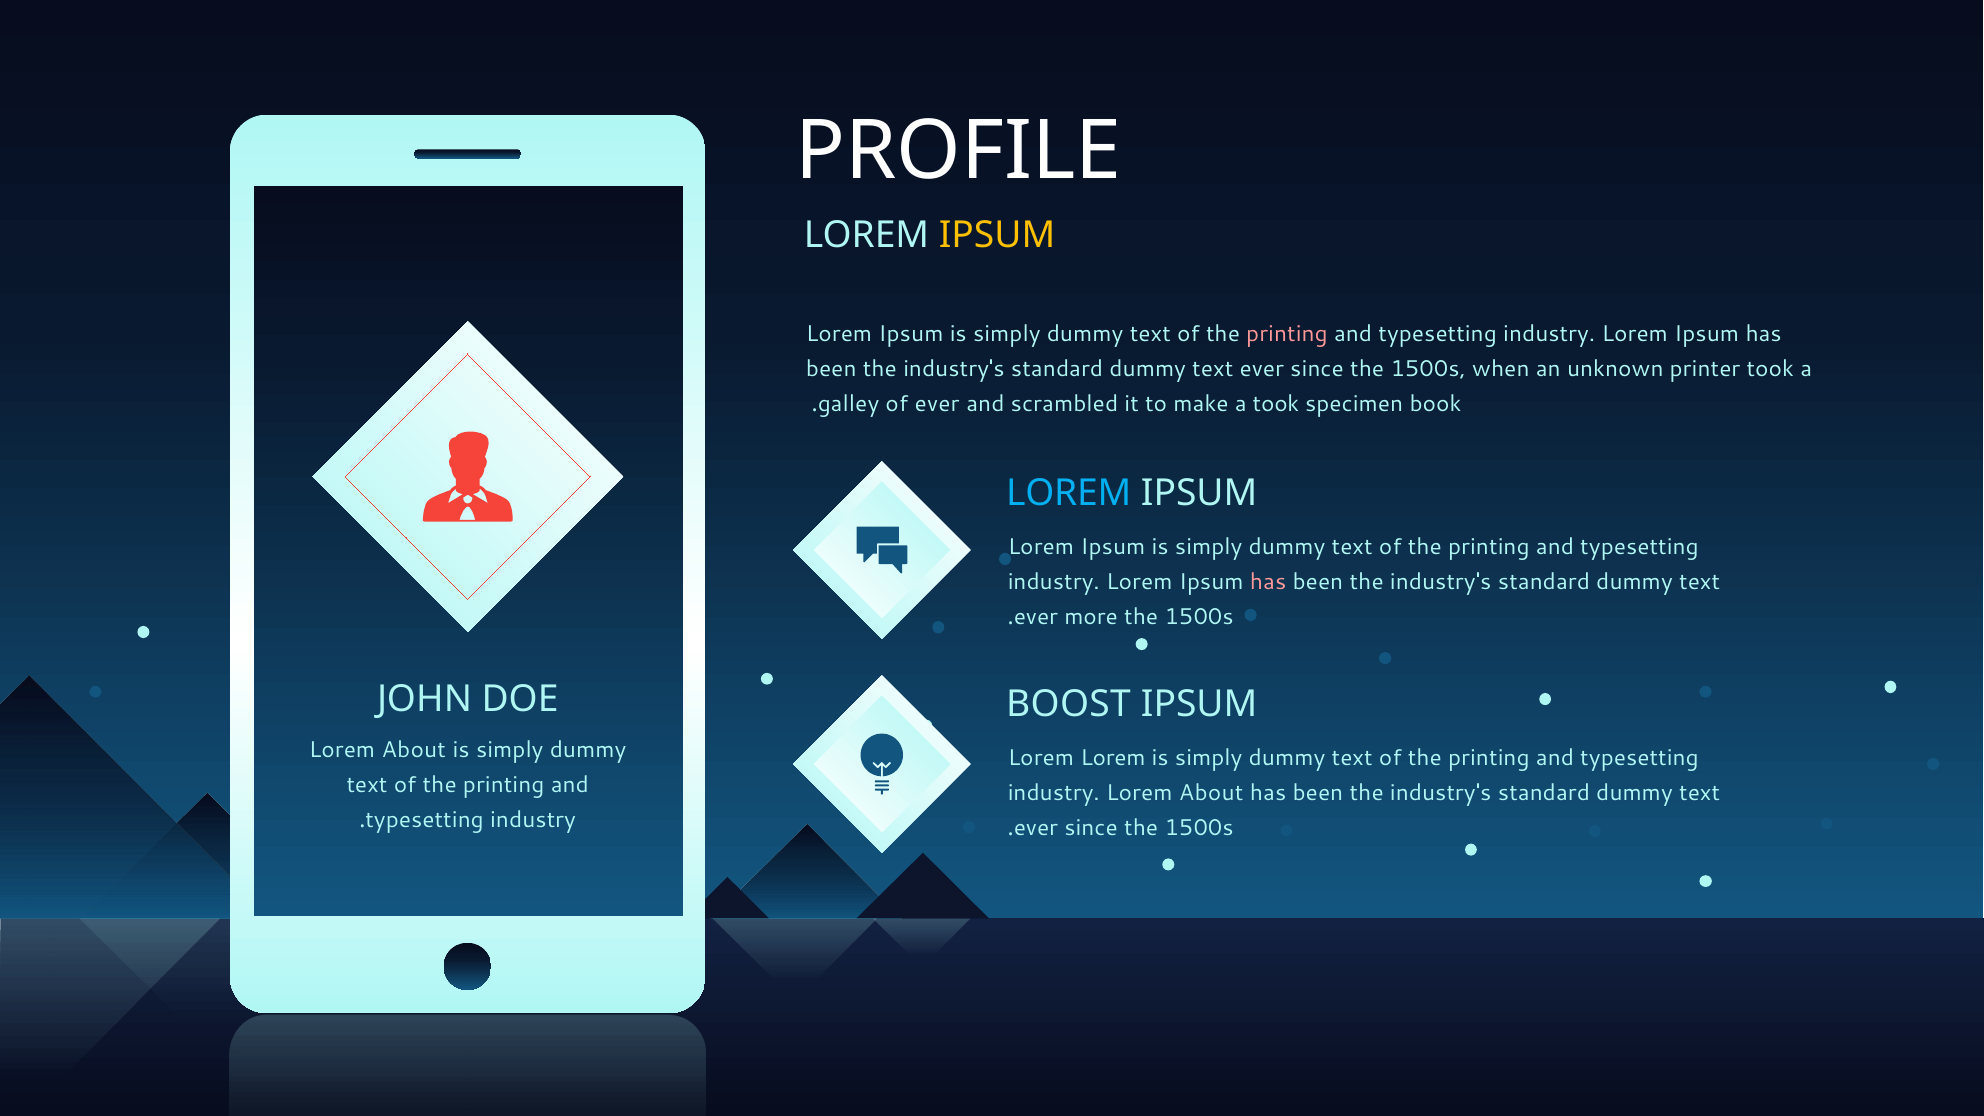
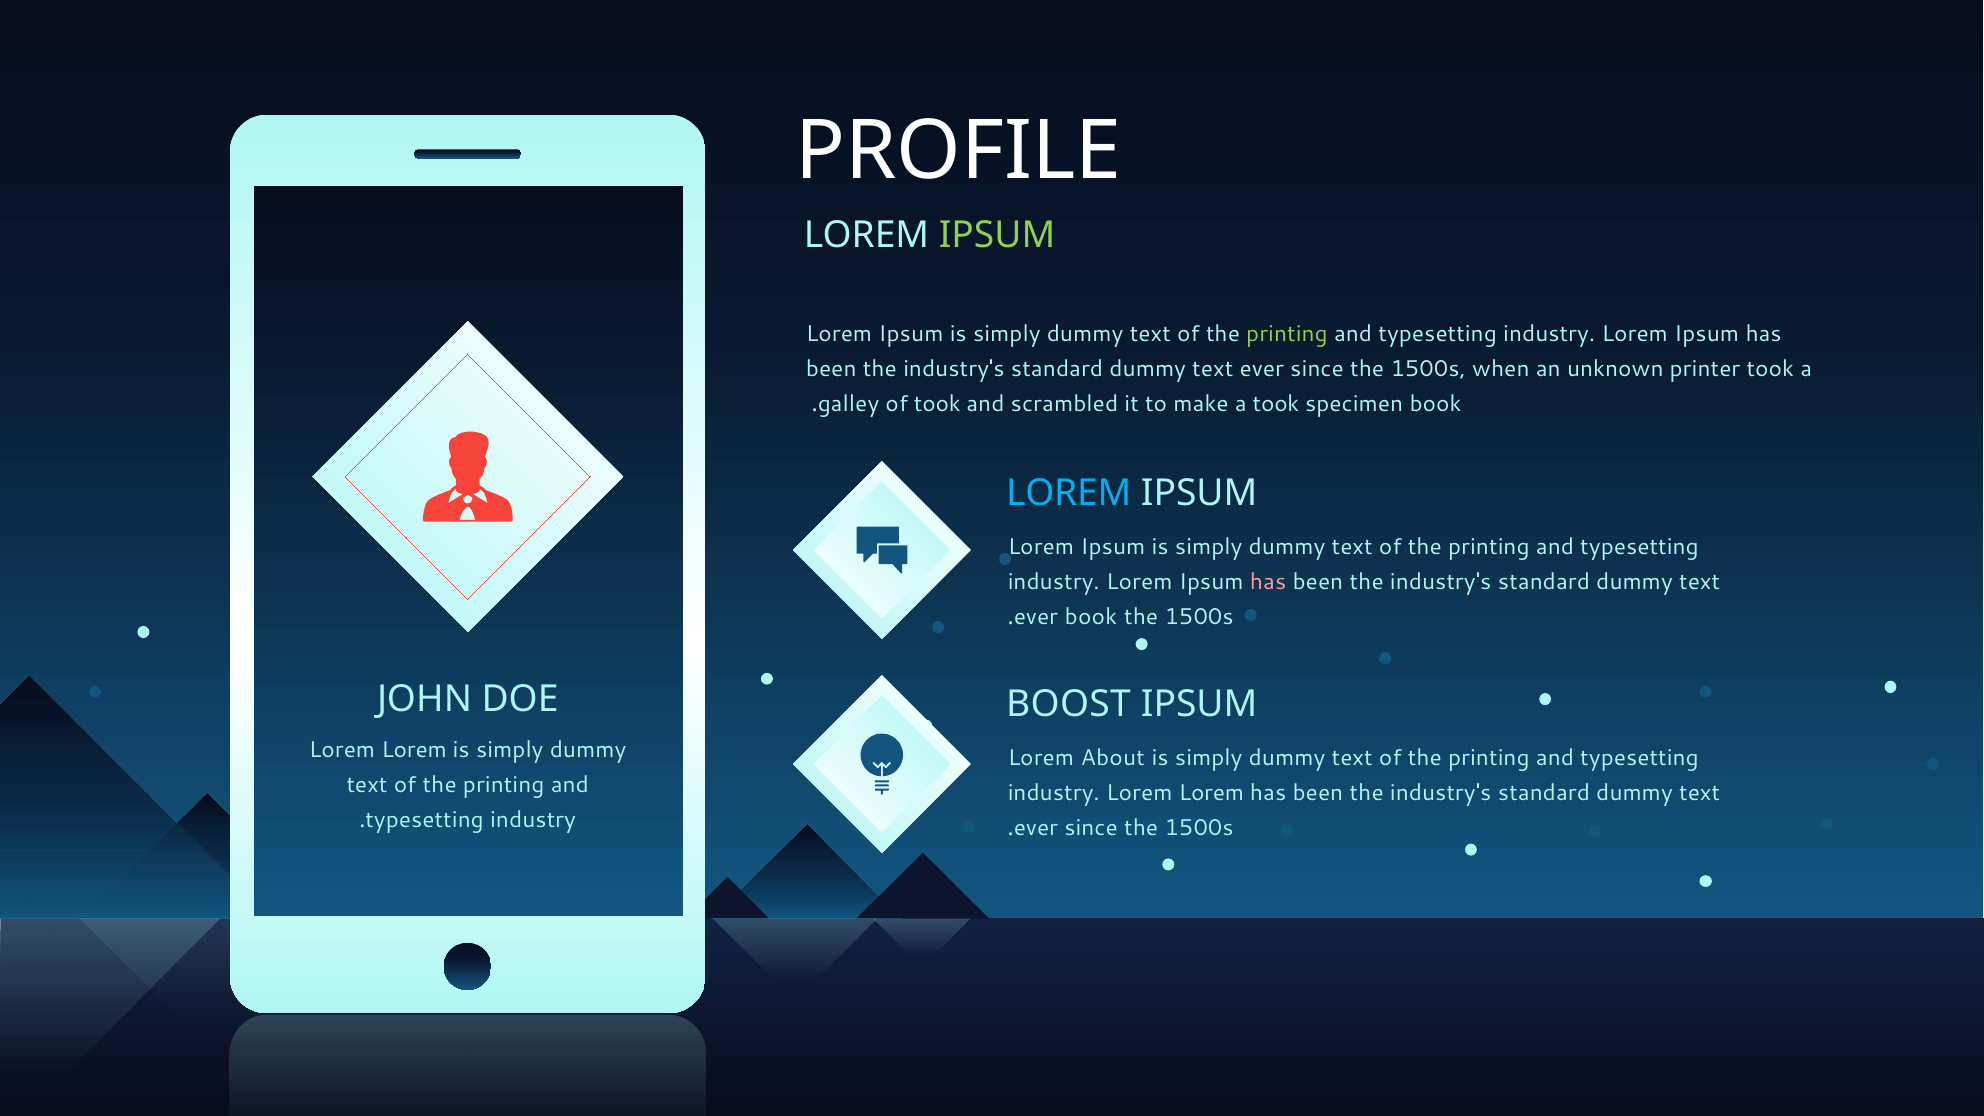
IPSUM at (997, 235) colour: yellow -> light green
printing at (1287, 334) colour: pink -> light green
of ever: ever -> took
ever more: more -> book
About at (414, 750): About -> Lorem
Lorem Lorem: Lorem -> About
industry Lorem About: About -> Lorem
